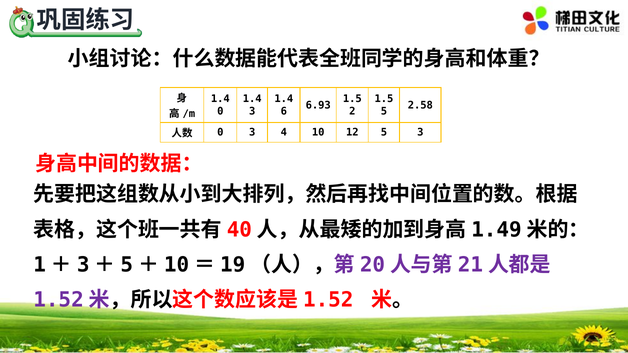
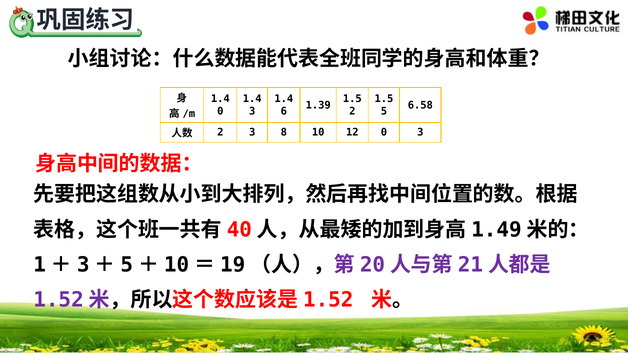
6.93: 6.93 -> 1.39
2.58: 2.58 -> 6.58
0 at (220, 133): 0 -> 2
4: 4 -> 8
12 5: 5 -> 0
